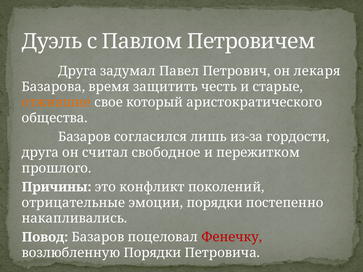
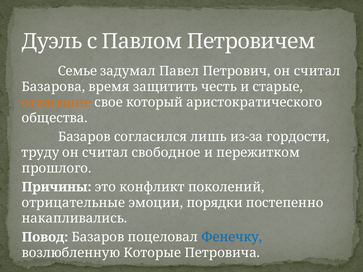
Друга at (77, 71): Друга -> Семье
Петрович он лекаря: лекаря -> считал
друга at (40, 153): друга -> труду
Фенечку colour: red -> blue
возлюбленную Порядки: Порядки -> Которые
